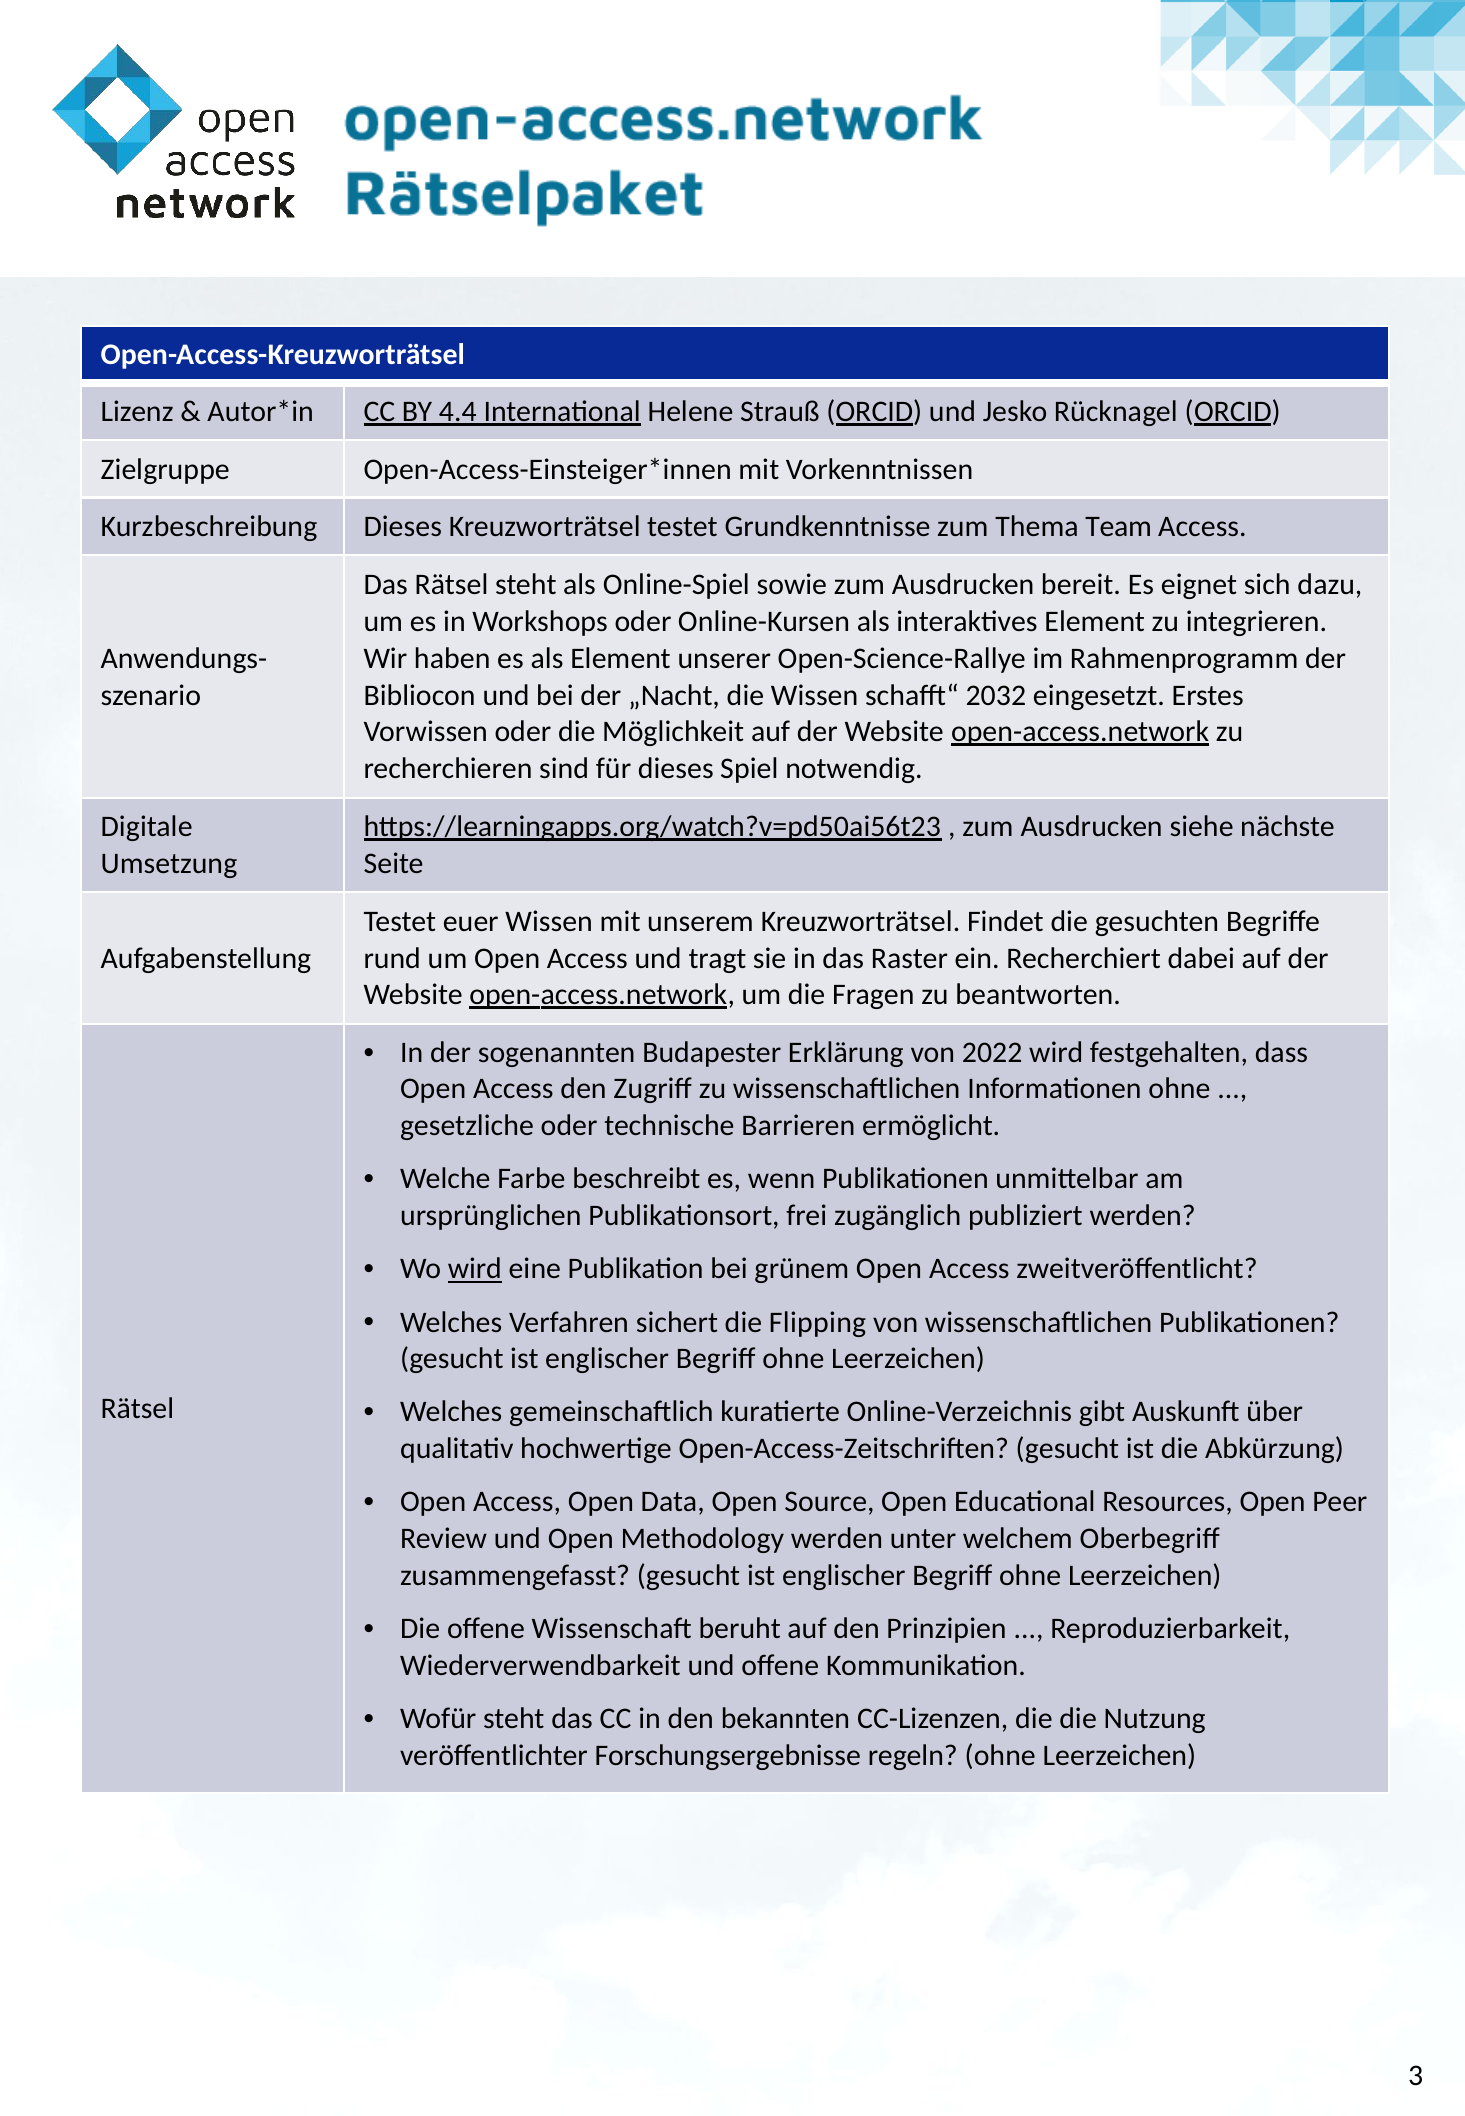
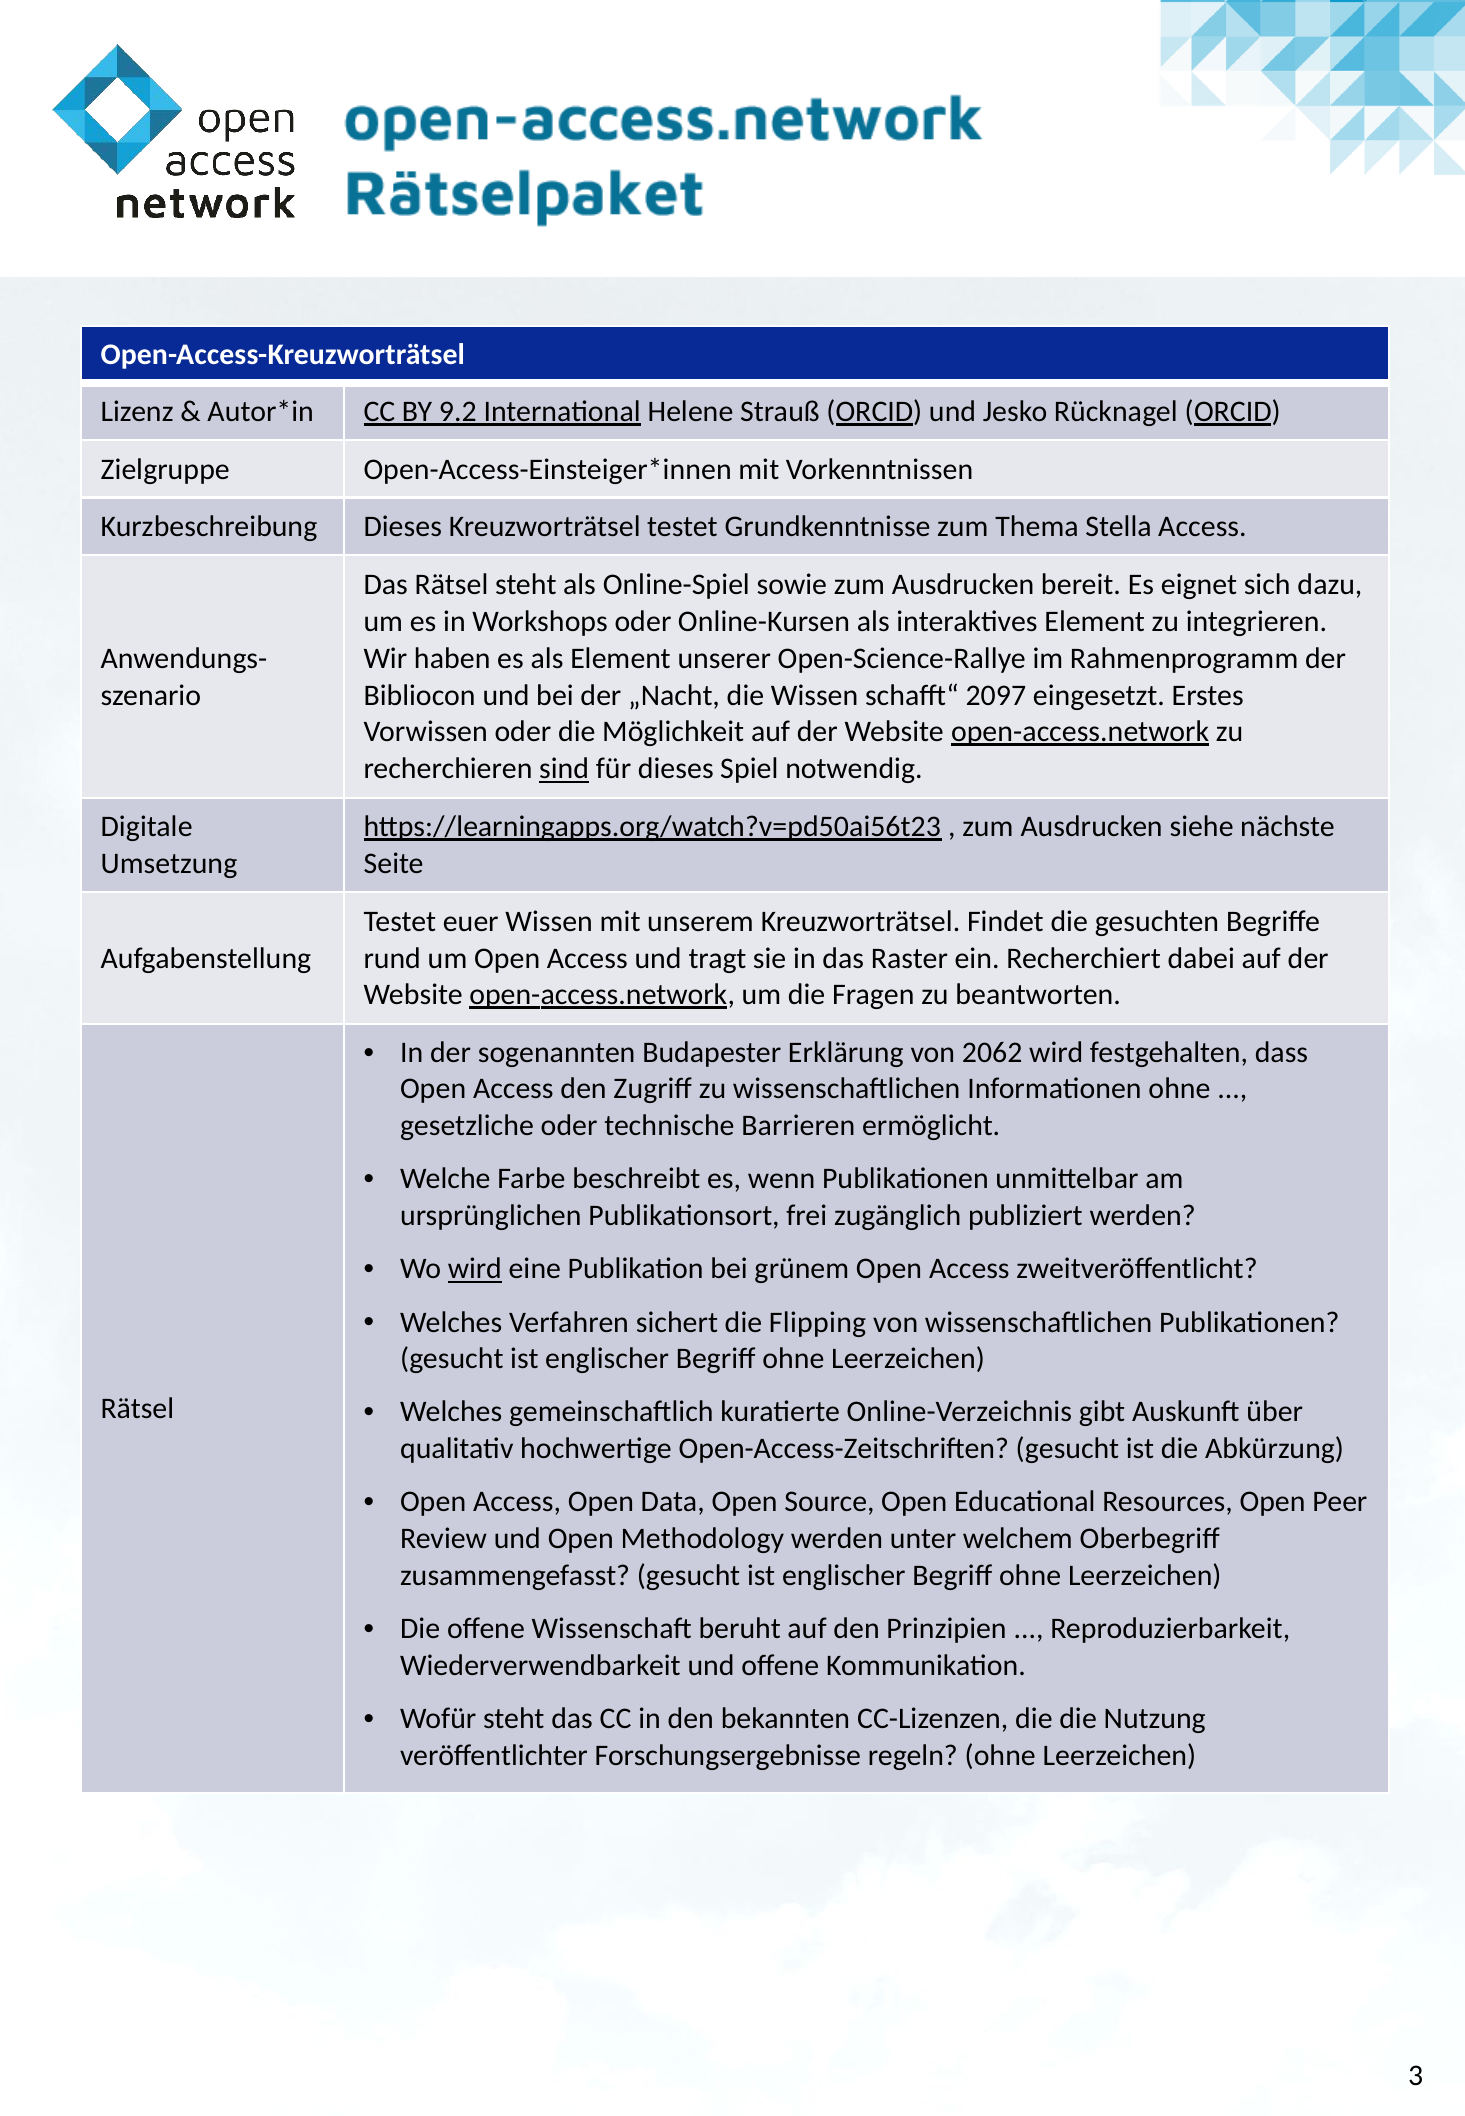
4.4: 4.4 -> 9.2
Team: Team -> Stella
2032: 2032 -> 2097
sind underline: none -> present
2022: 2022 -> 2062
